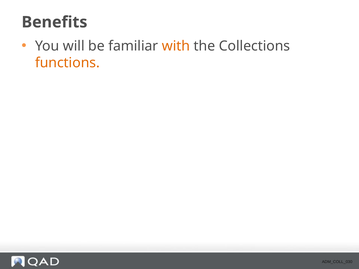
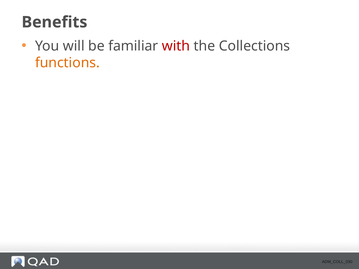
with colour: orange -> red
